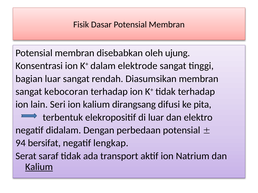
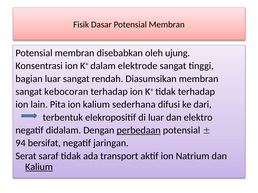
Seri: Seri -> Pita
dirangsang: dirangsang -> sederhana
pita: pita -> dari
perbedaan underline: none -> present
lengkap: lengkap -> jaringan
